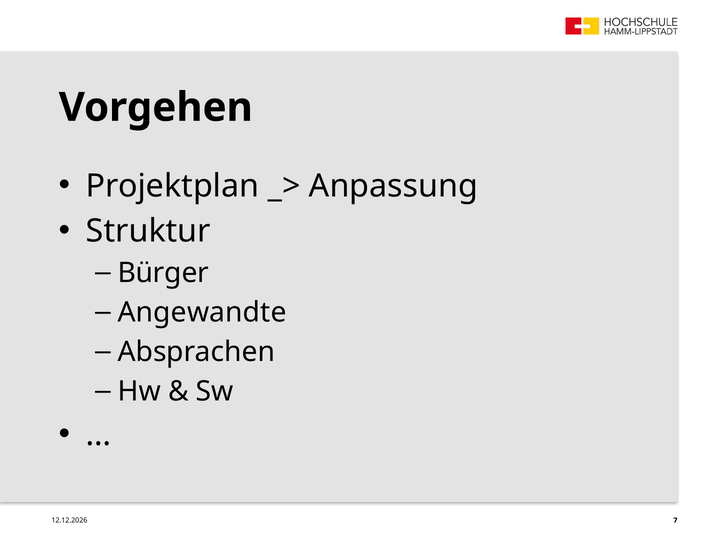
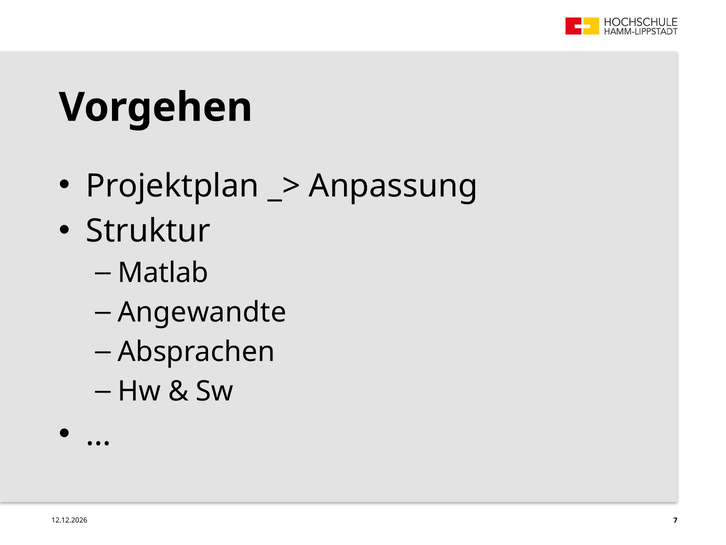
Bürger: Bürger -> Matlab
